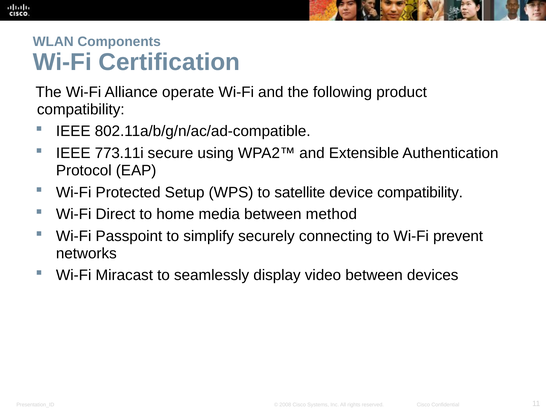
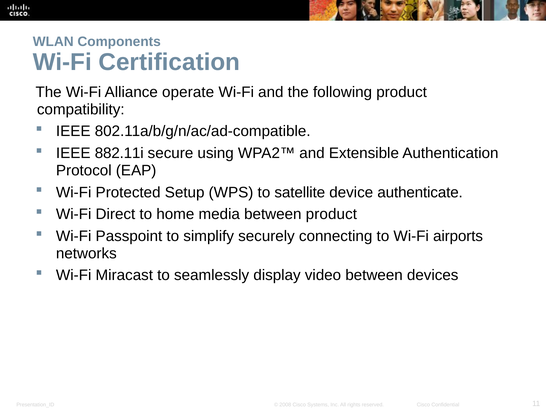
773.11i: 773.11i -> 882.11i
device compatibility: compatibility -> authenticate
between method: method -> product
prevent: prevent -> airports
